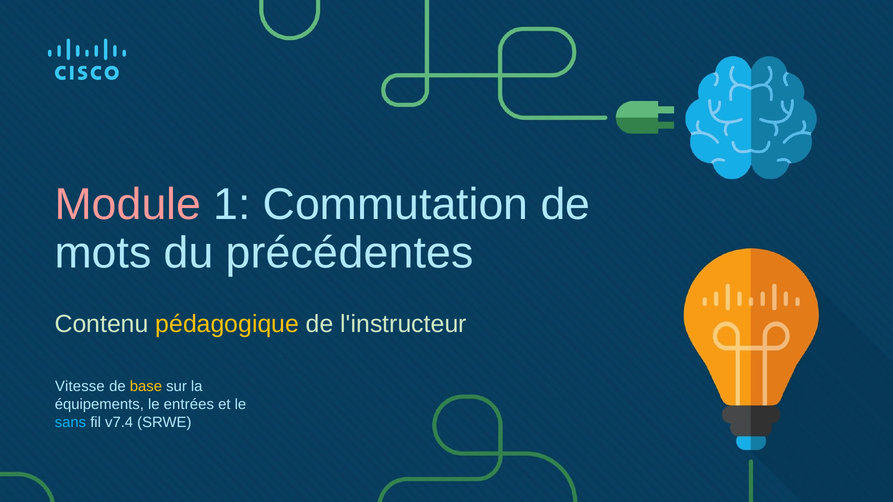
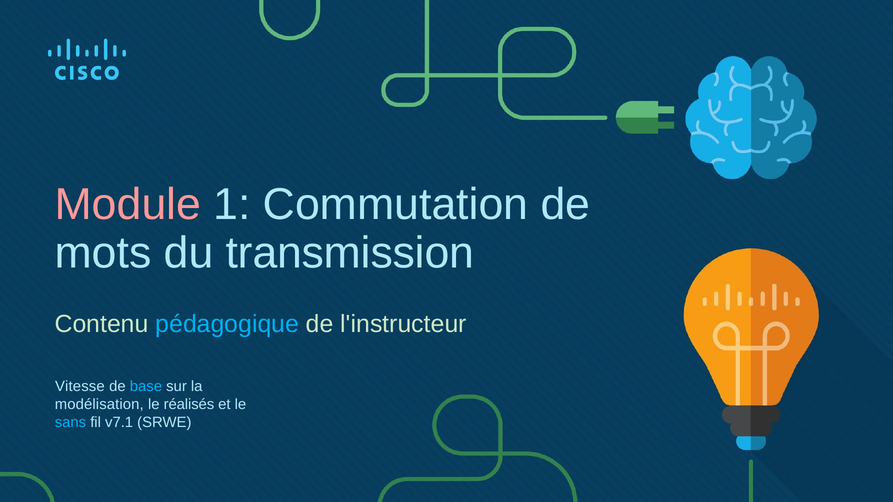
précédentes: précédentes -> transmission
pédagogique colour: yellow -> light blue
base colour: yellow -> light blue
équipements: équipements -> modélisation
entrées: entrées -> réalisés
v7.4: v7.4 -> v7.1
